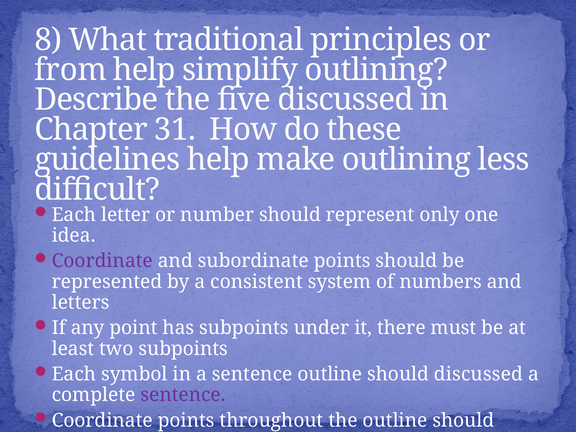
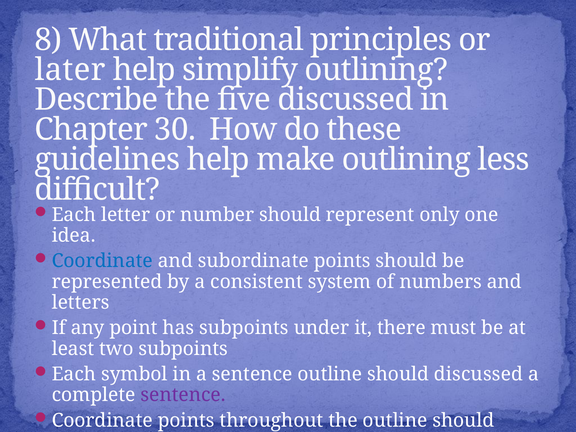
from: from -> later
31: 31 -> 30
Coordinate at (102, 261) colour: purple -> blue
